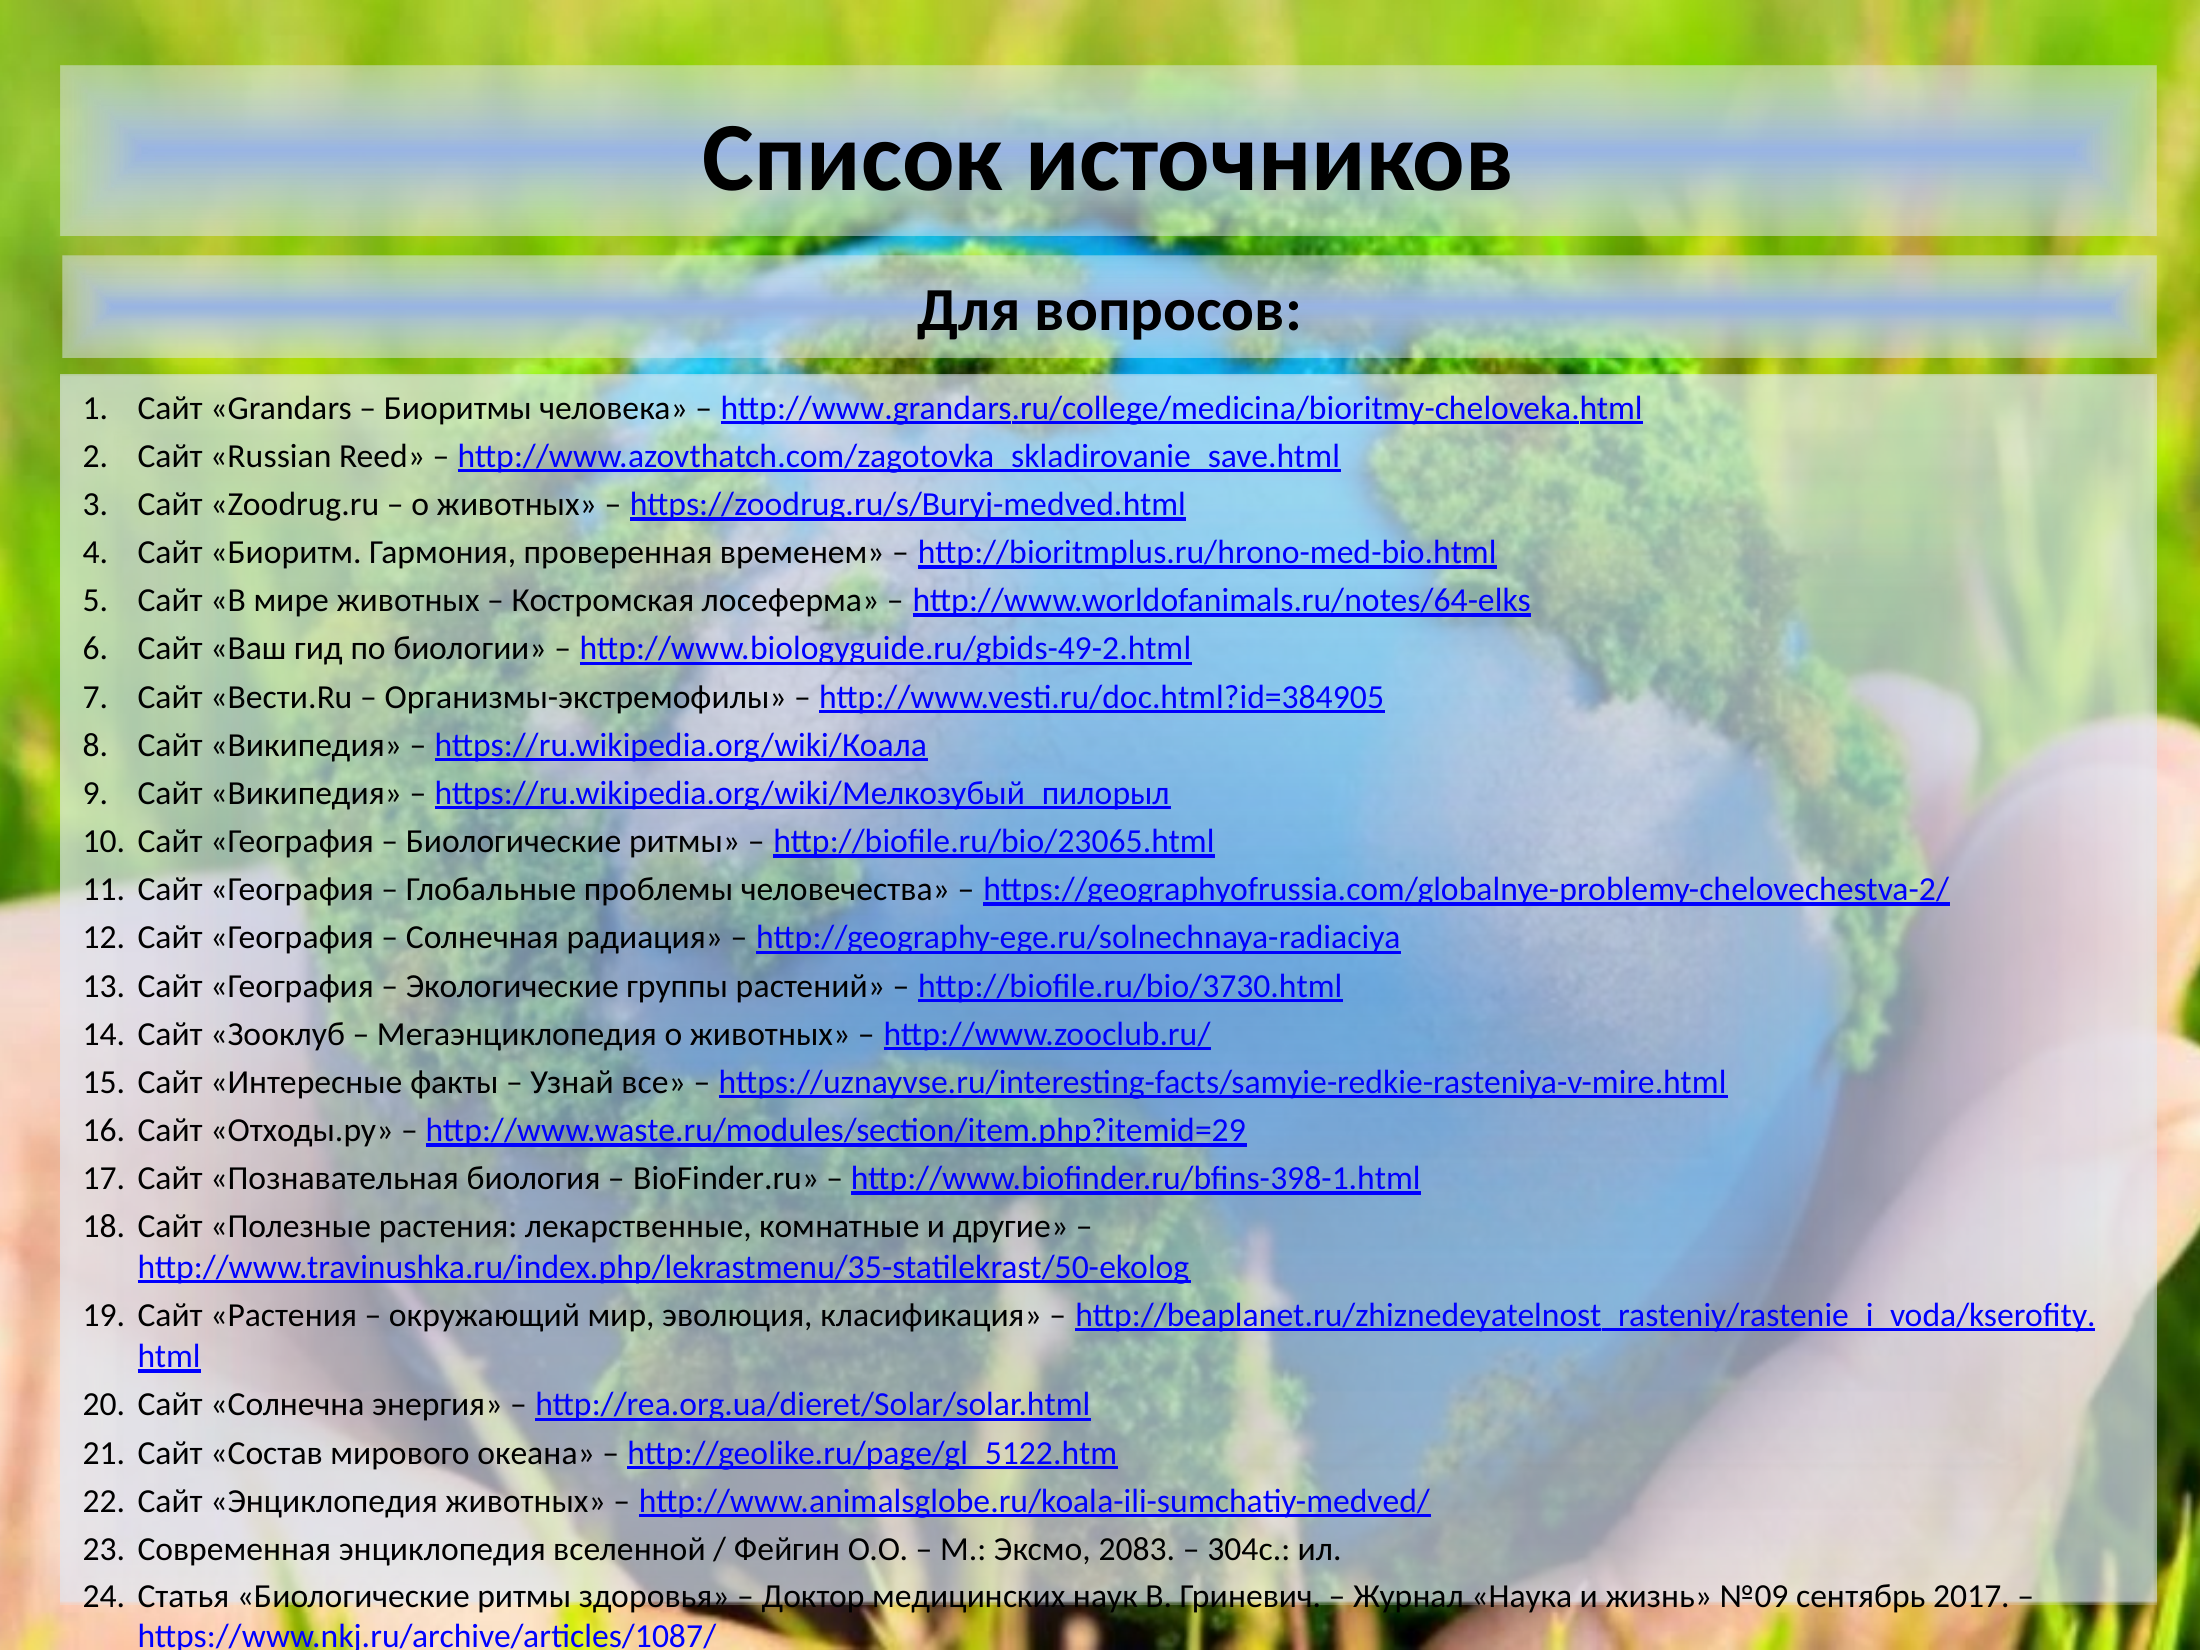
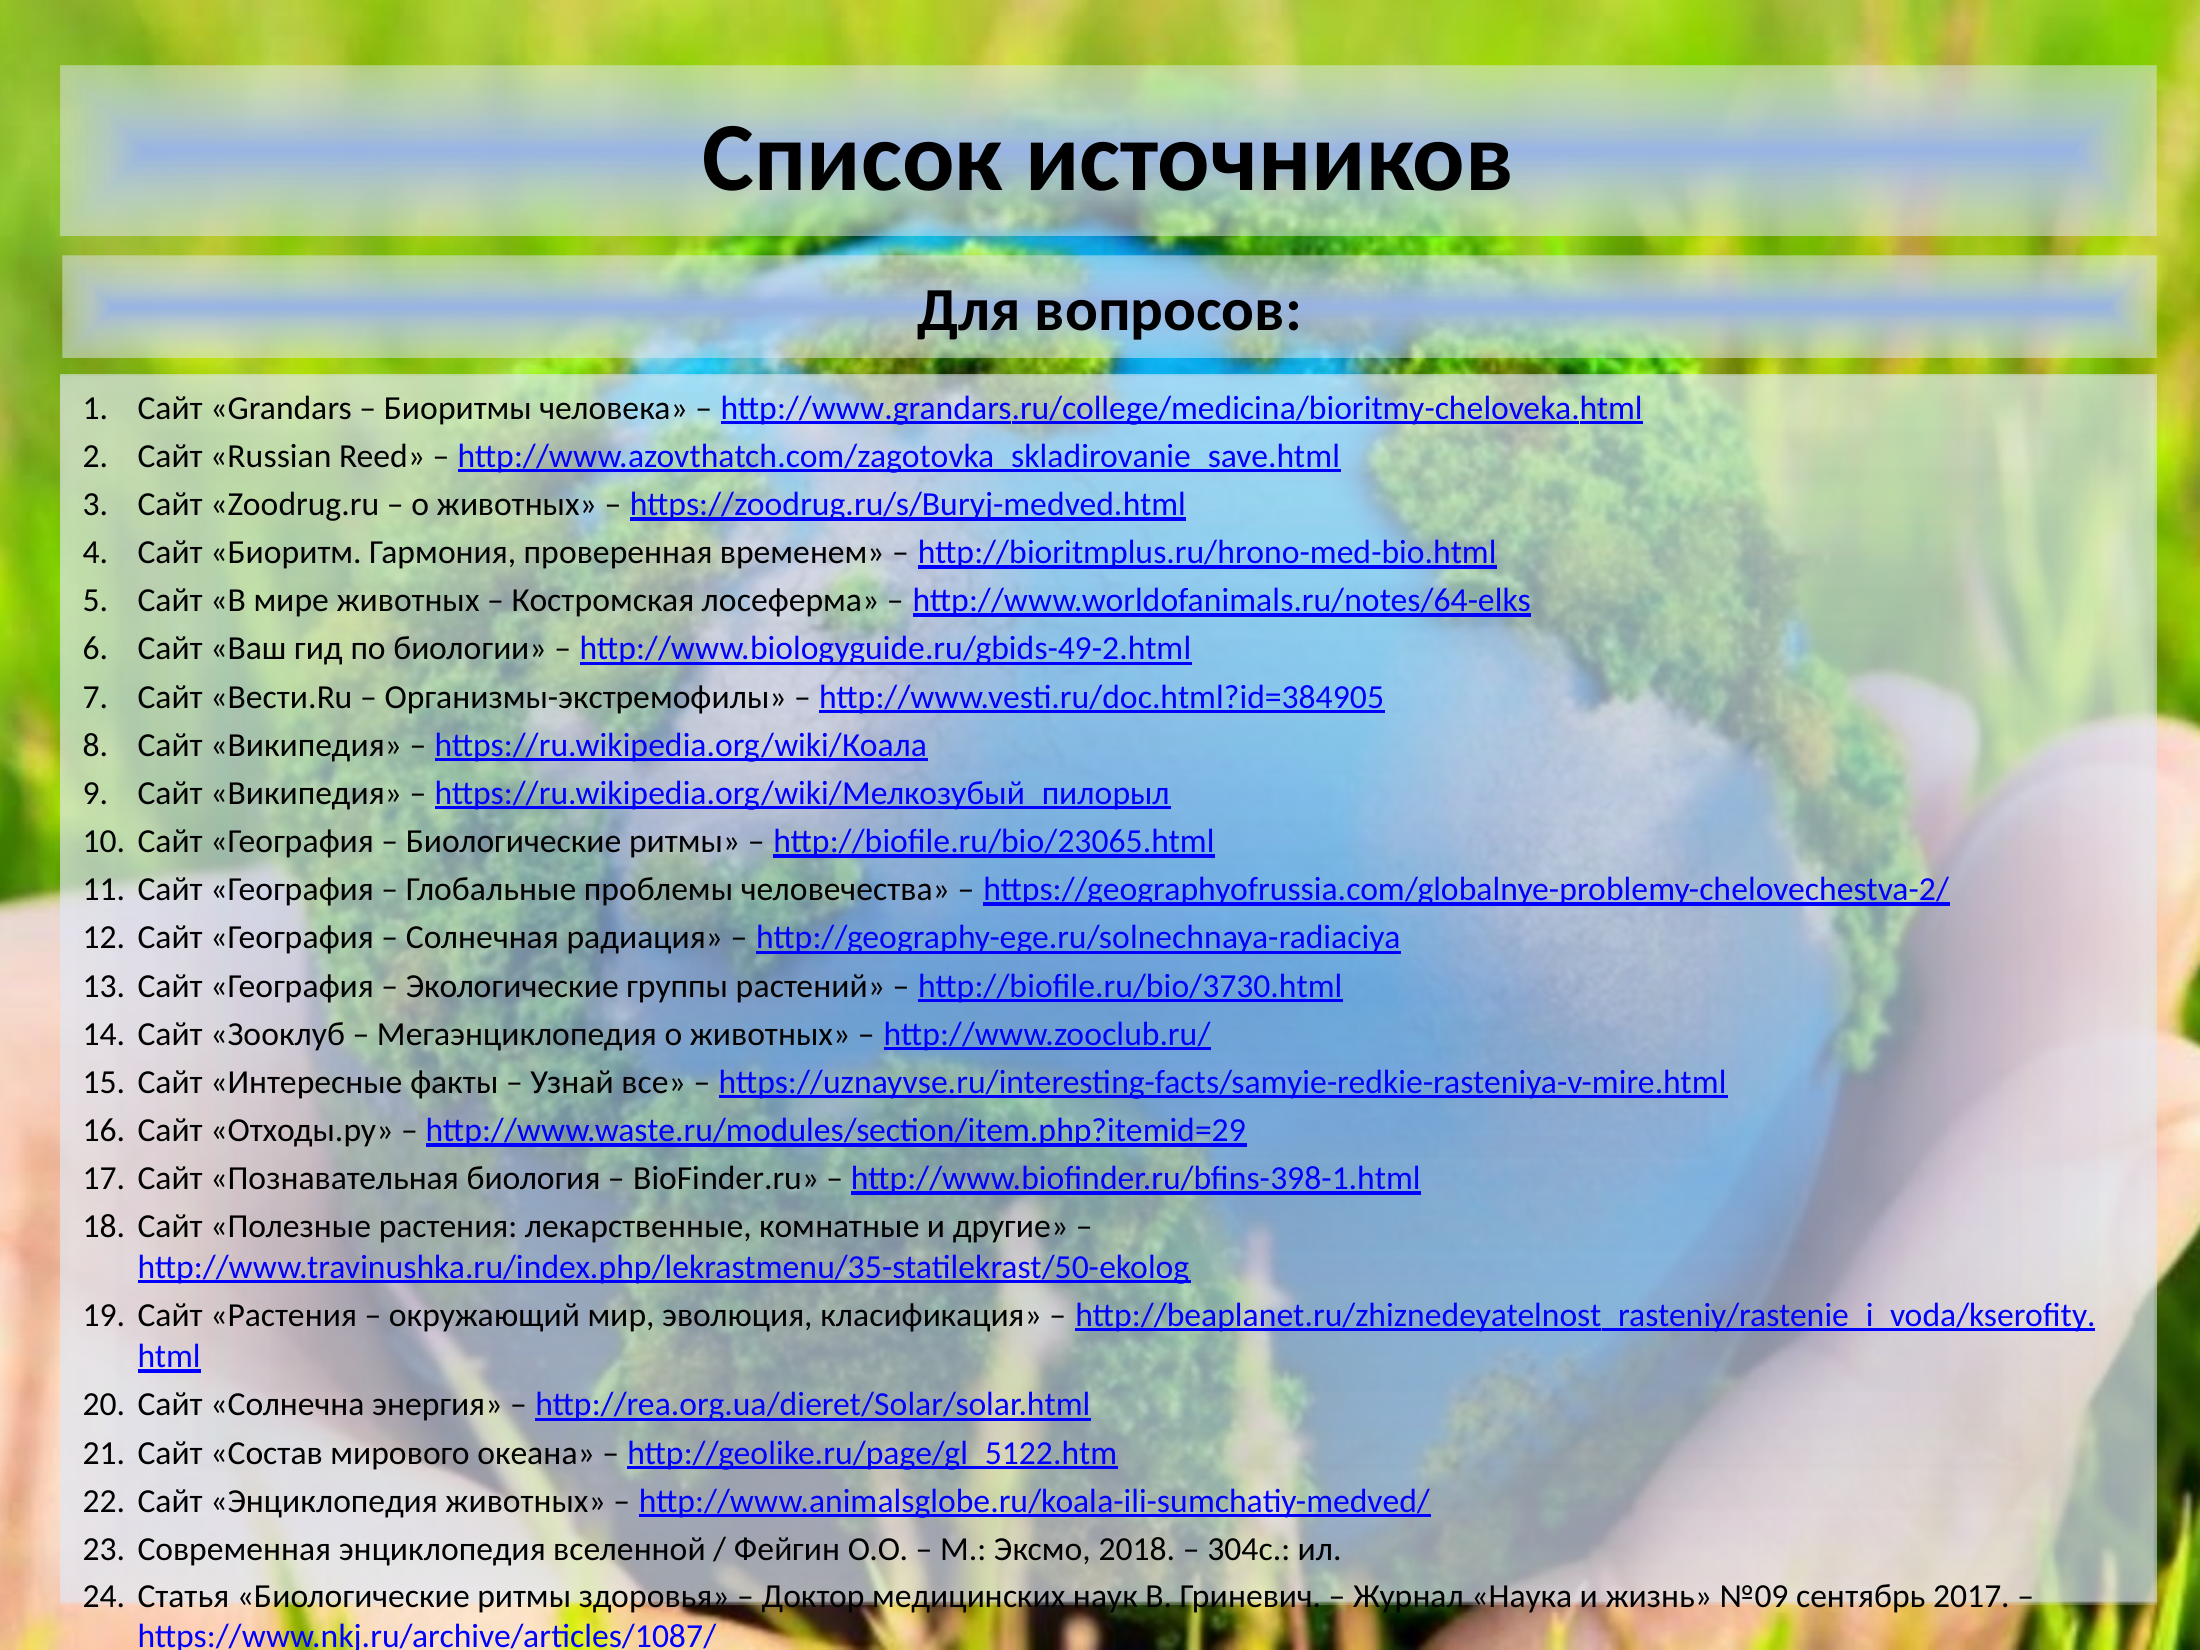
2083: 2083 -> 2018
